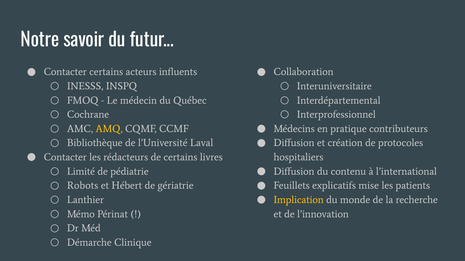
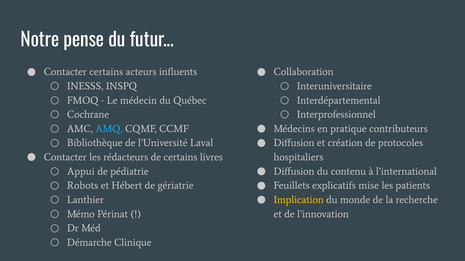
savoir: savoir -> pense
AMQ colour: yellow -> light blue
Limité: Limité -> Appui
